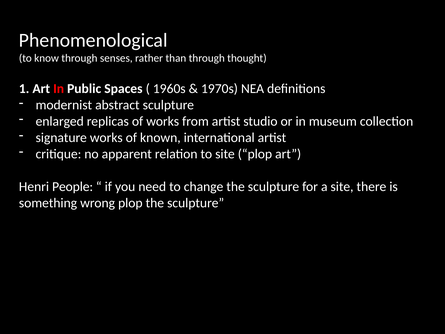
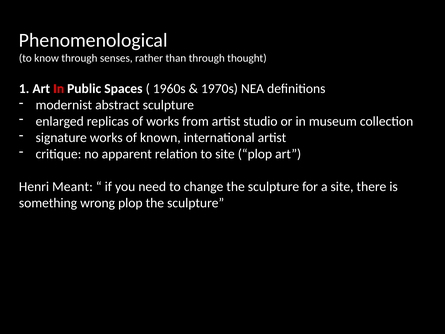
People: People -> Meant
